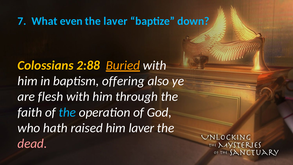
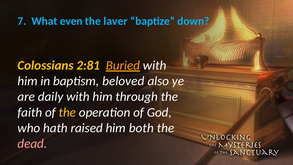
2:88: 2:88 -> 2:81
offering: offering -> beloved
flesh: flesh -> daily
the at (67, 112) colour: light blue -> yellow
him laver: laver -> both
